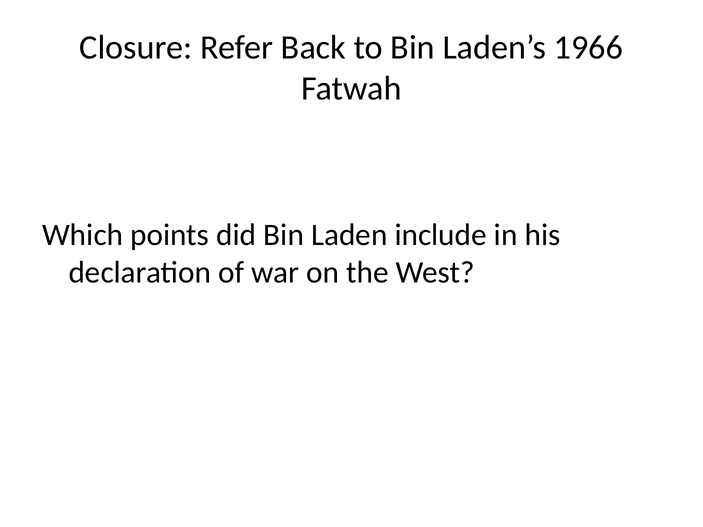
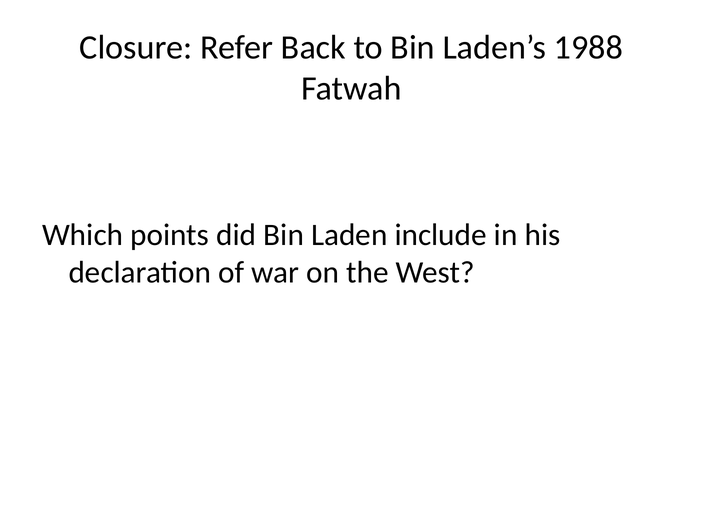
1966: 1966 -> 1988
